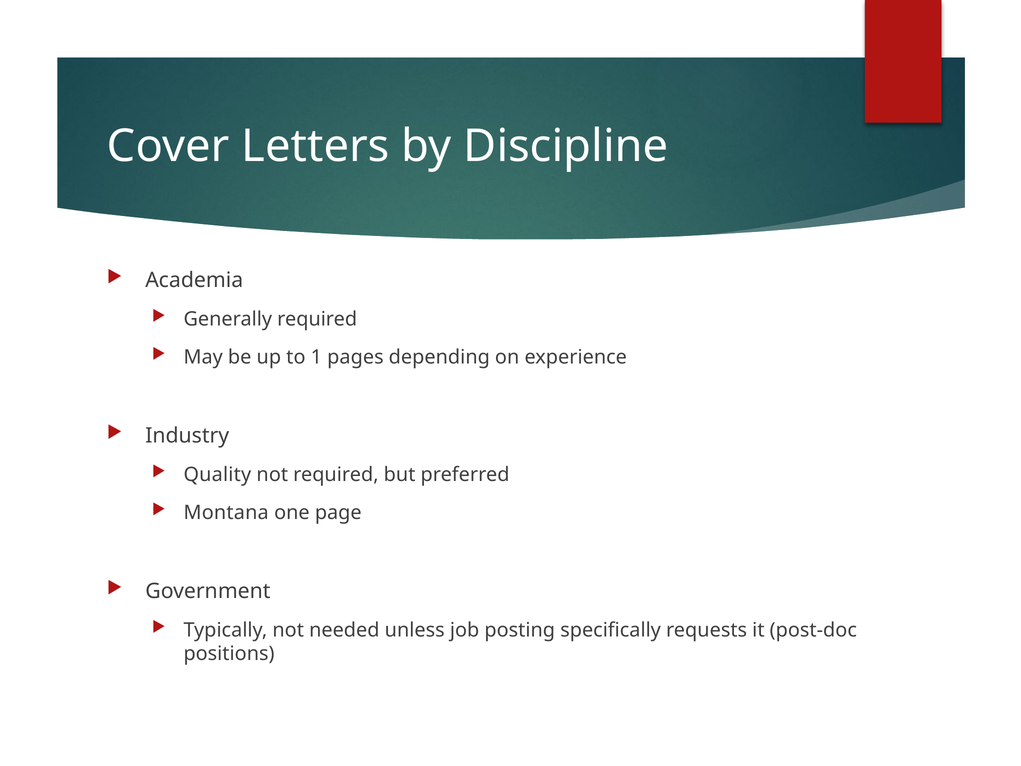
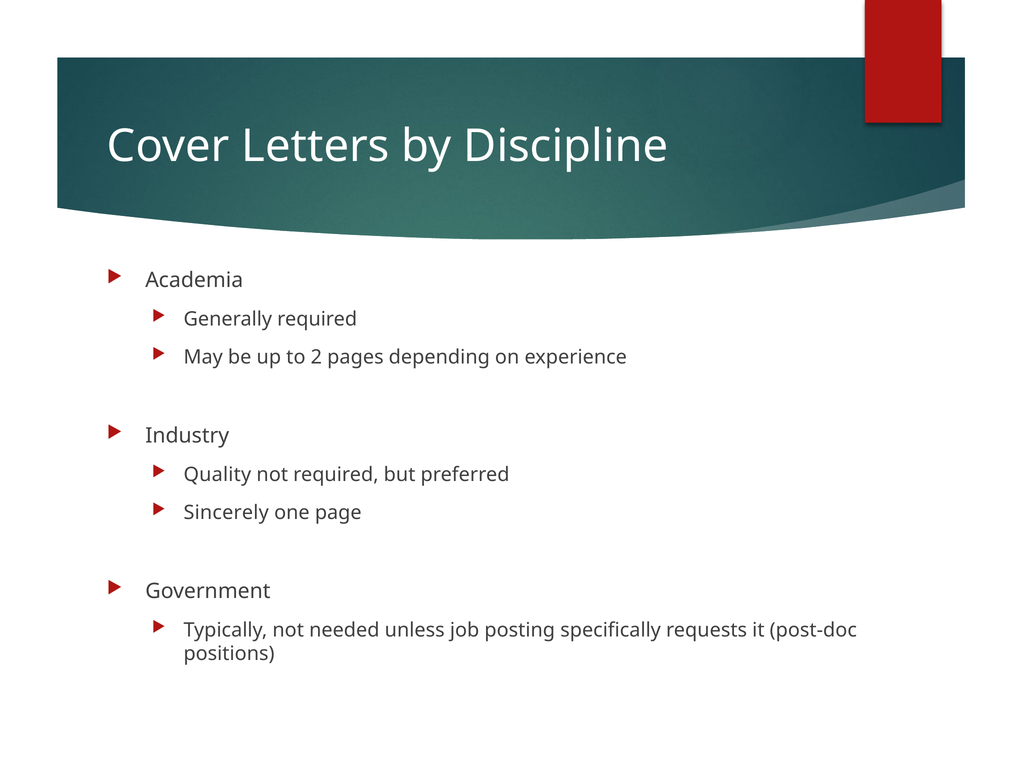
1: 1 -> 2
Montana: Montana -> Sincerely
